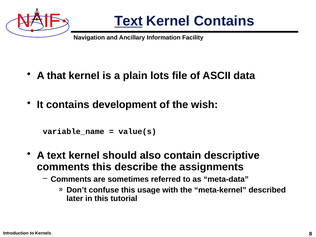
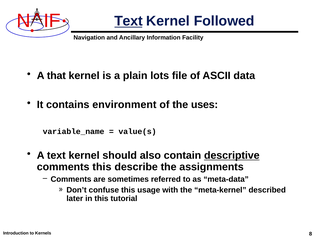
Kernel Contains: Contains -> Followed
development: development -> environment
wish: wish -> uses
descriptive underline: none -> present
